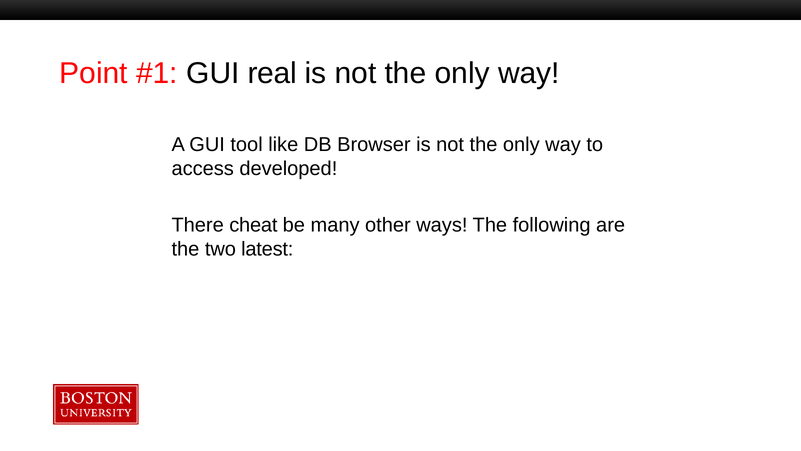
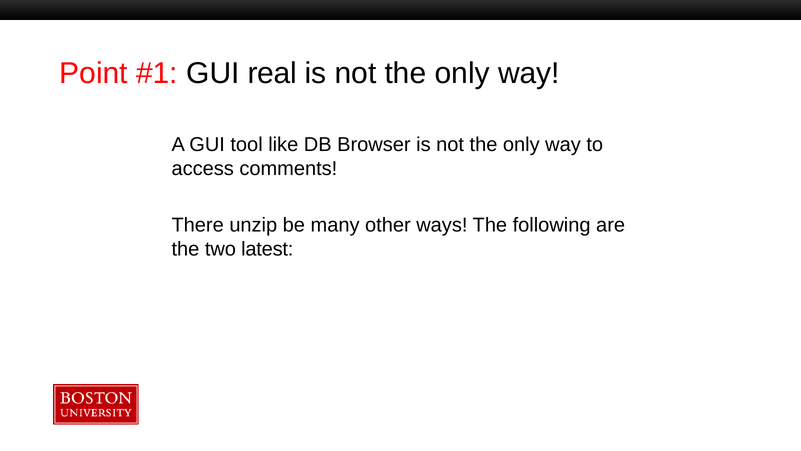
developed: developed -> comments
cheat: cheat -> unzip
